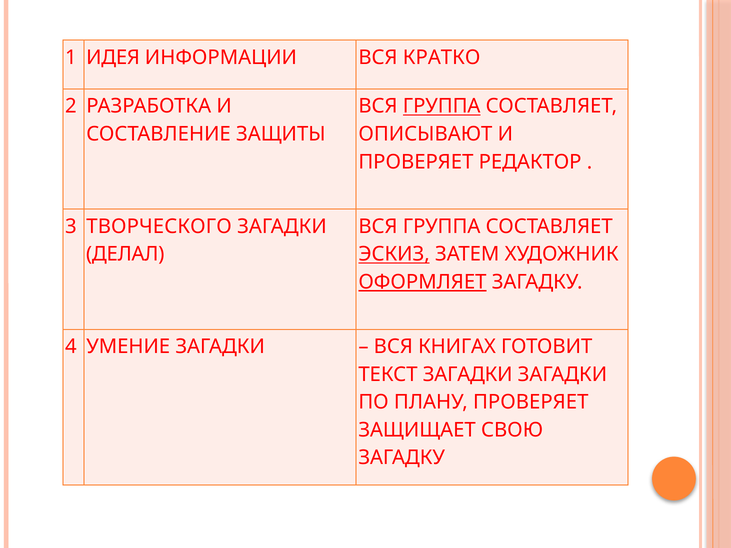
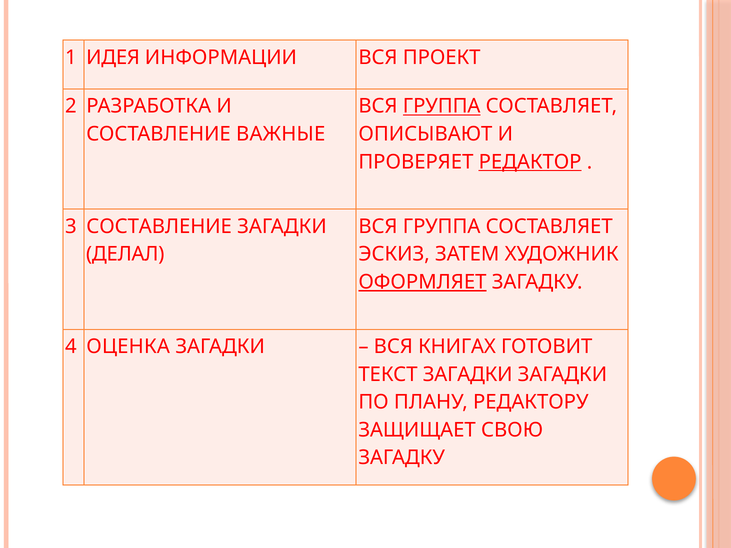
КРАТКО: КРАТКО -> ПРОЕКТ
ЗАЩИТЫ: ЗАЩИТЫ -> ВАЖНЫЕ
РЕДАКТОР underline: none -> present
3 ТВОРЧЕСКОГО: ТВОРЧЕСКОГО -> СОСТАВЛЕНИЕ
ЭСКИЗ underline: present -> none
УМЕНИЕ: УМЕНИЕ -> ОЦЕНКА
ПЛАНУ ПРОВЕРЯЕТ: ПРОВЕРЯЕТ -> РЕДАКТОРУ
